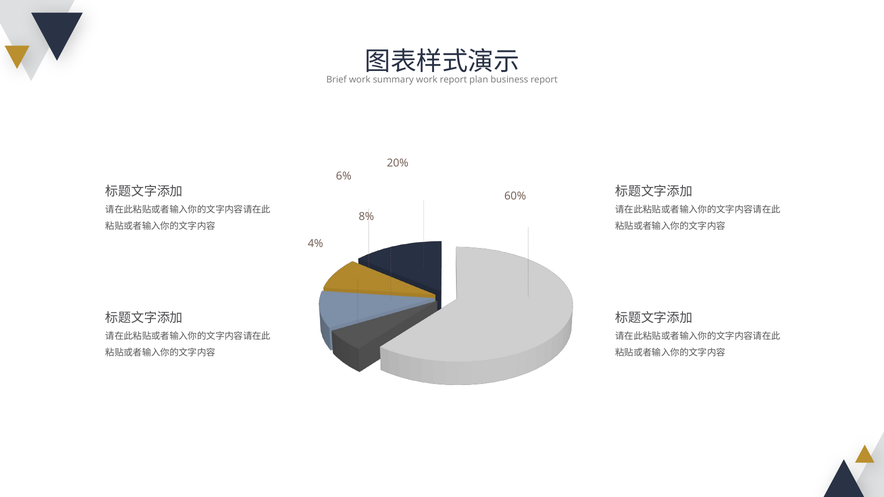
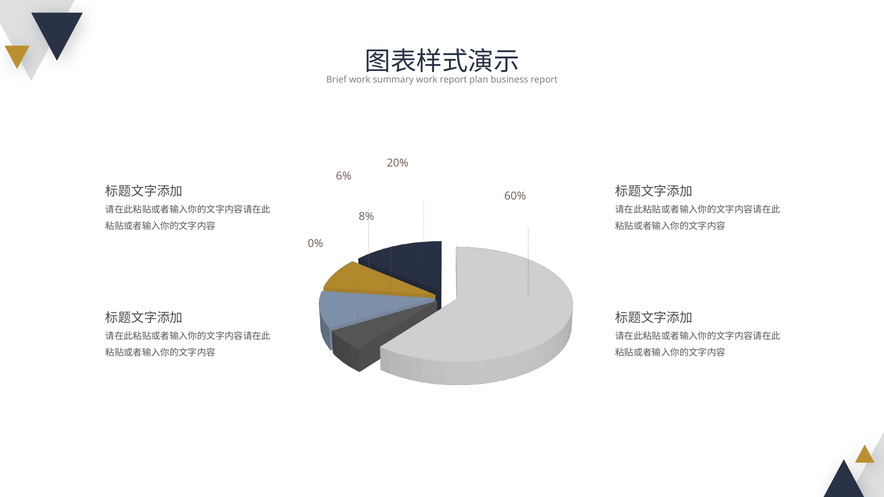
4%: 4% -> 0%
